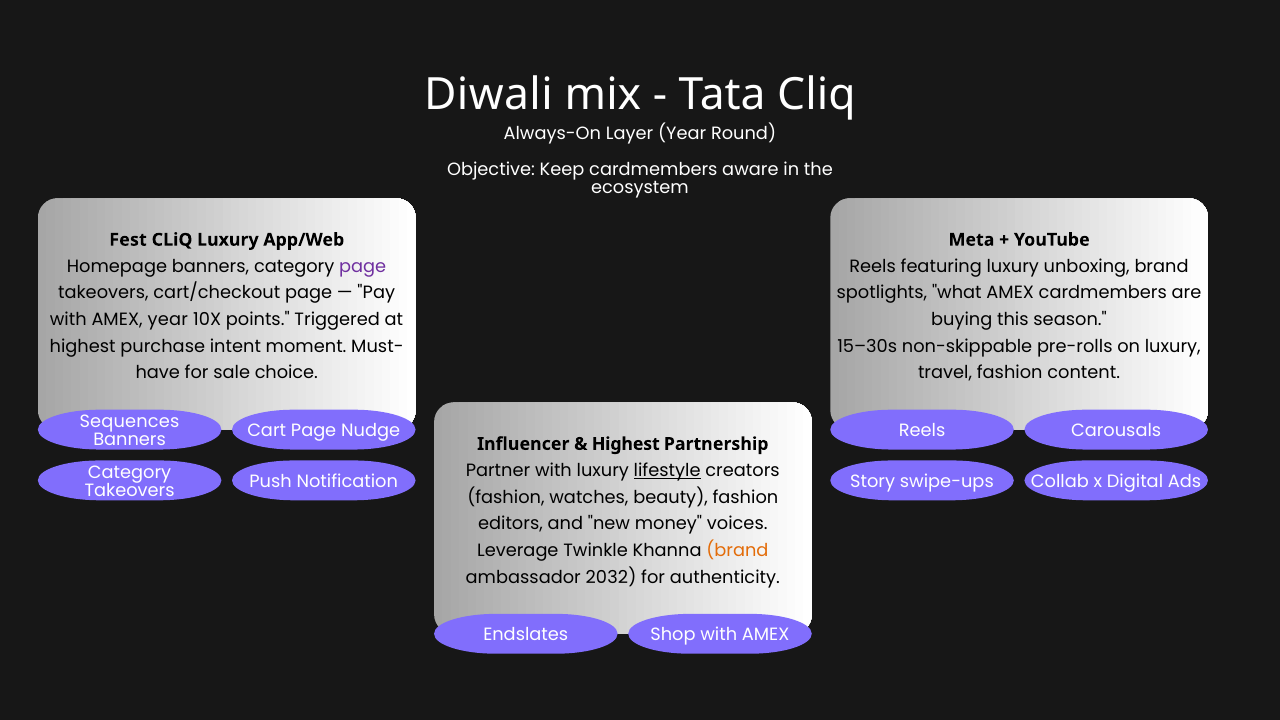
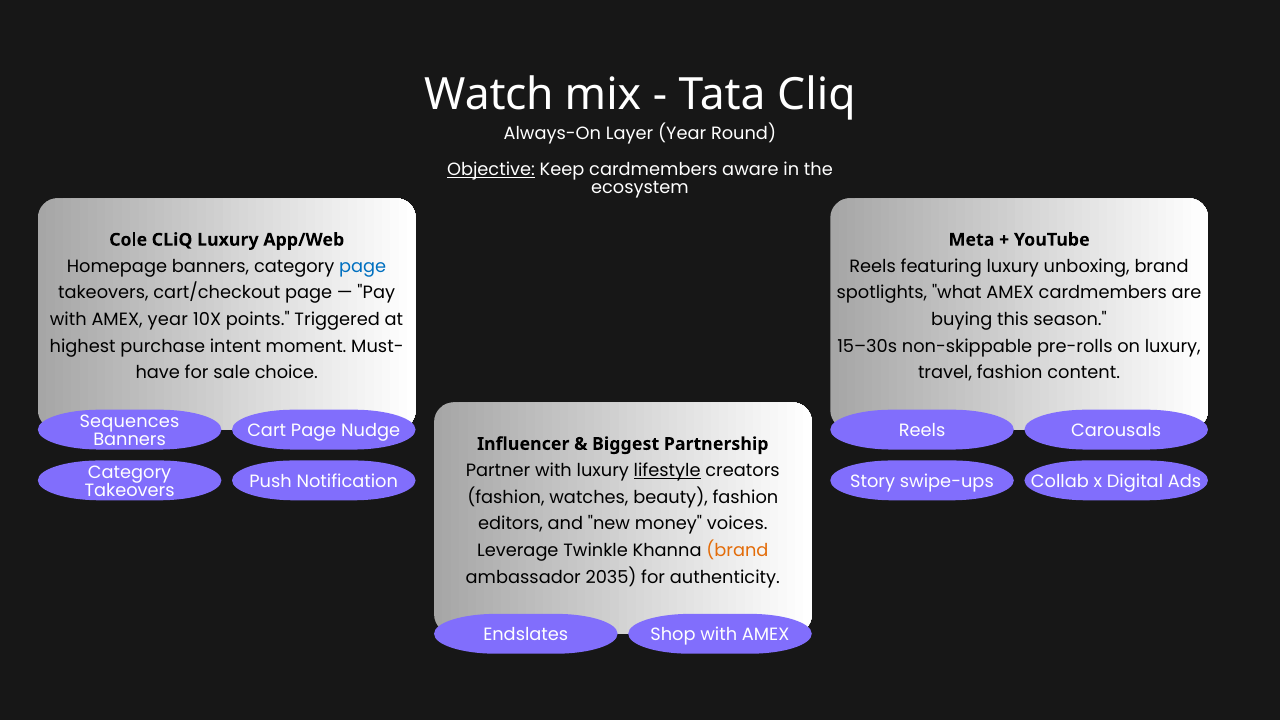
Diwali: Diwali -> Watch
Objective underline: none -> present
Fest: Fest -> Cole
page at (363, 266) colour: purple -> blue
Highest at (626, 444): Highest -> Biggest
2032: 2032 -> 2035
